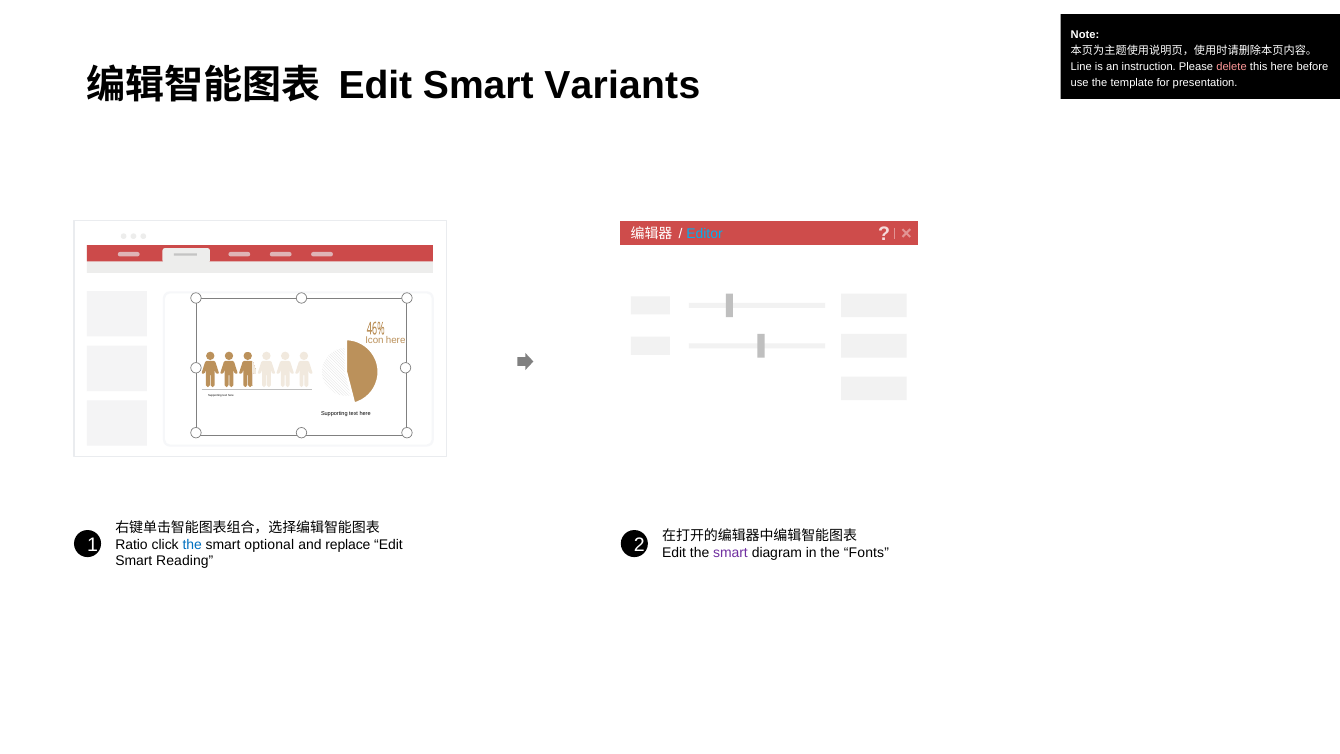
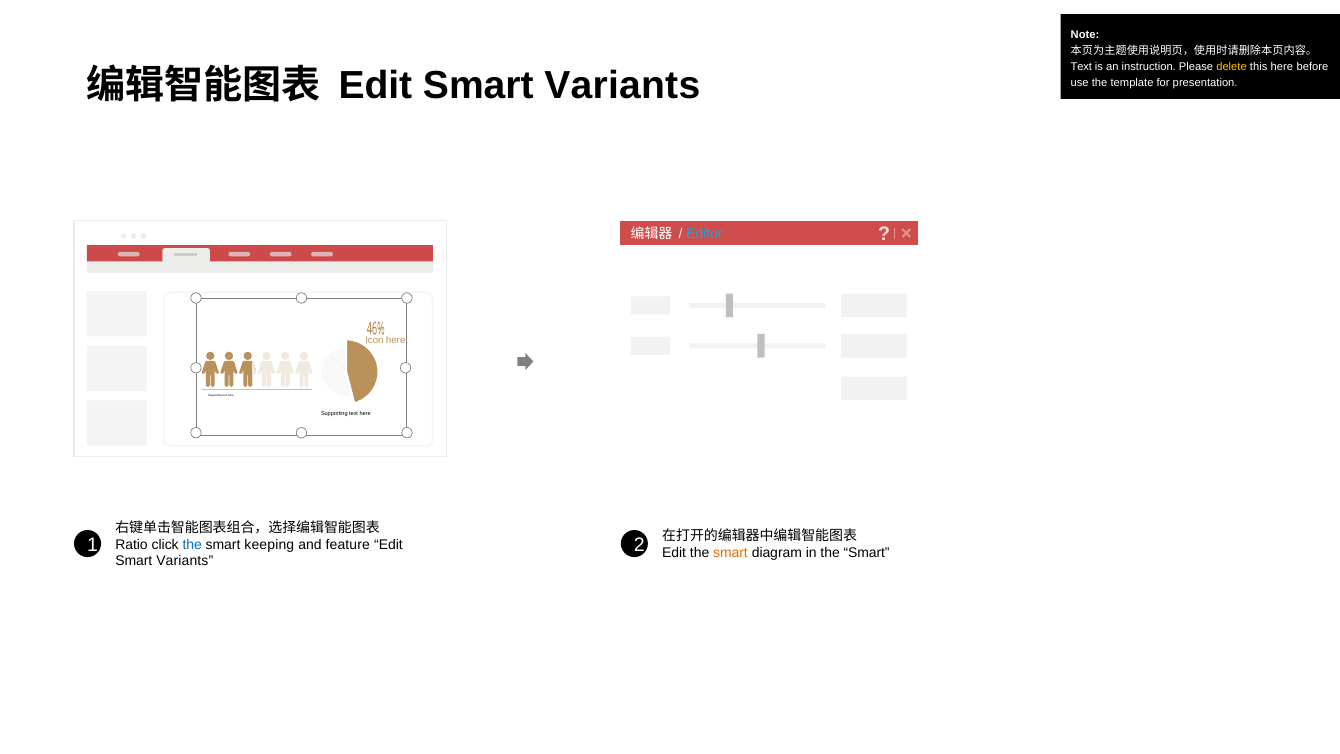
Line at (1081, 67): Line -> Text
delete colour: pink -> yellow
optional: optional -> keeping
replace: replace -> feature
smart at (730, 553) colour: purple -> orange
in the Fonts: Fonts -> Smart
Reading at (185, 561): Reading -> Variants
